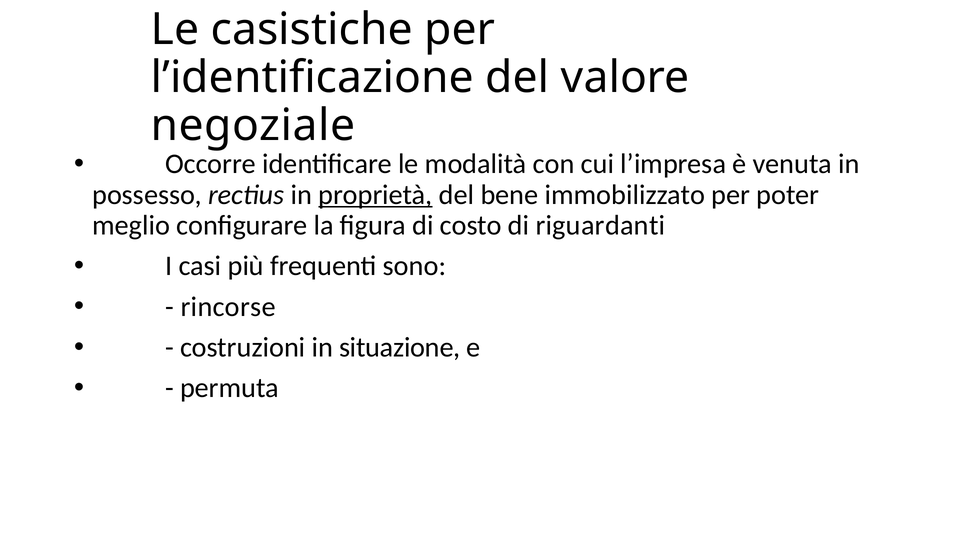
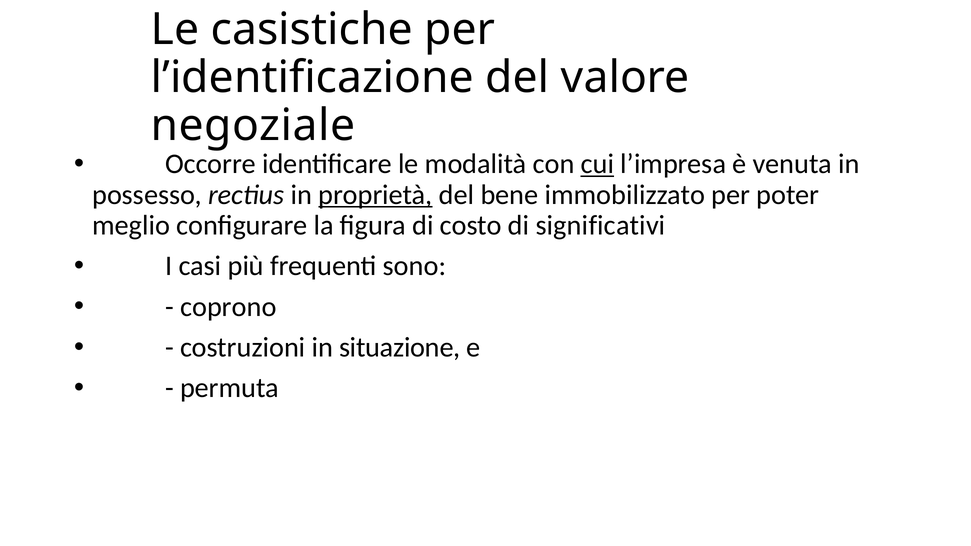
cui underline: none -> present
riguardanti: riguardanti -> significativi
rincorse: rincorse -> coprono
